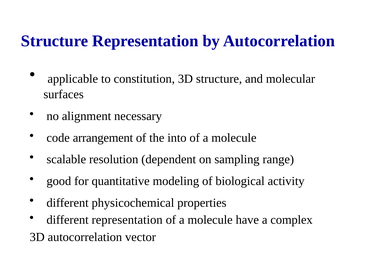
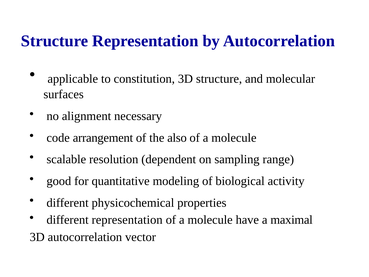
into: into -> also
complex: complex -> maximal
